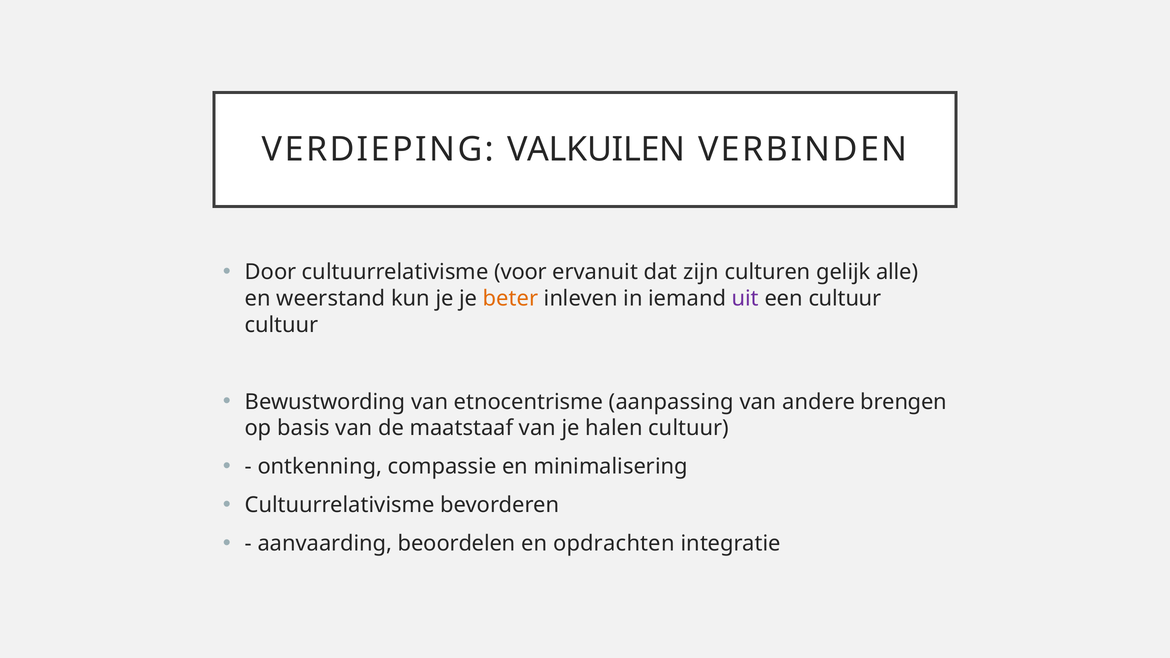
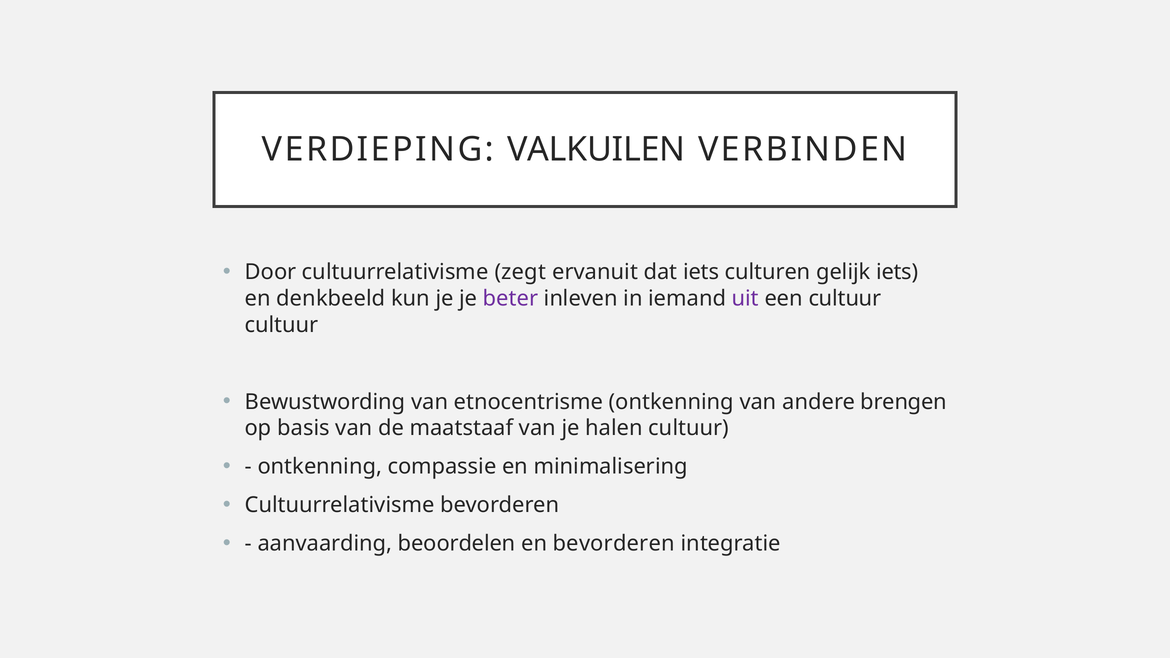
voor: voor -> zegt
dat zijn: zijn -> iets
gelijk alle: alle -> iets
weerstand: weerstand -> denkbeeld
beter colour: orange -> purple
etnocentrisme aanpassing: aanpassing -> ontkenning
en opdrachten: opdrachten -> bevorderen
